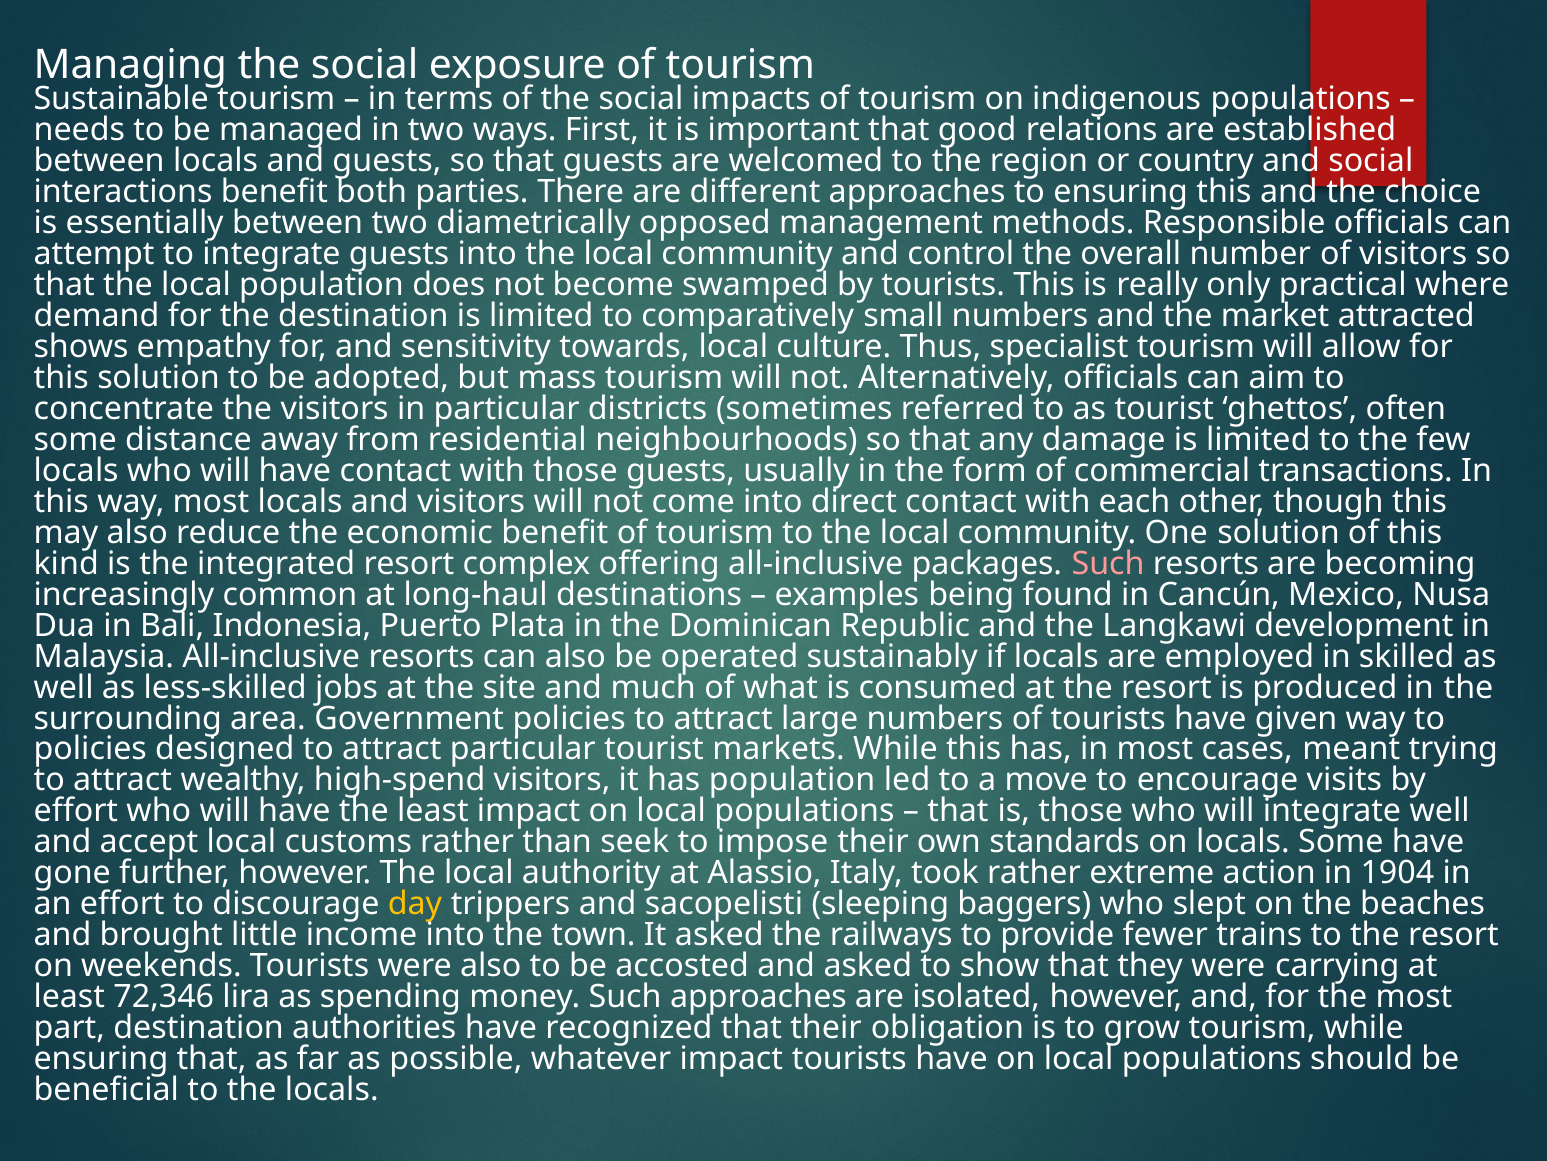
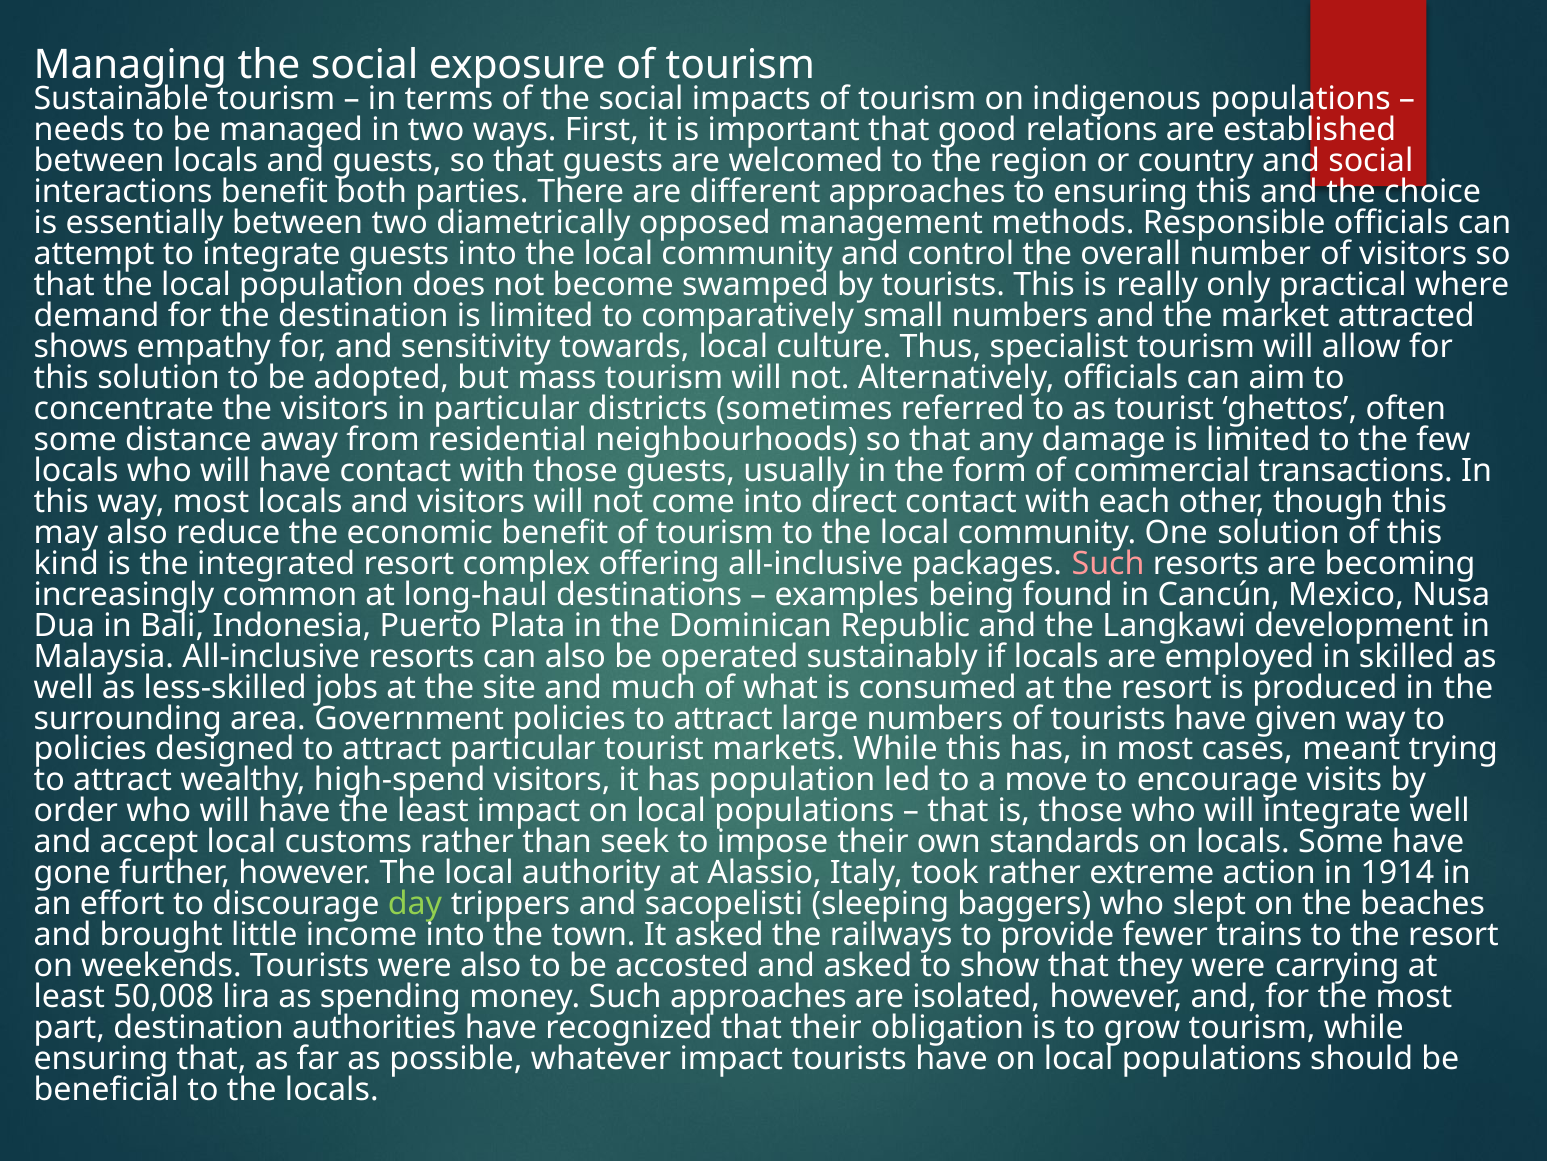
effort at (76, 811): effort -> order
1904: 1904 -> 1914
day colour: yellow -> light green
72,346: 72,346 -> 50,008
